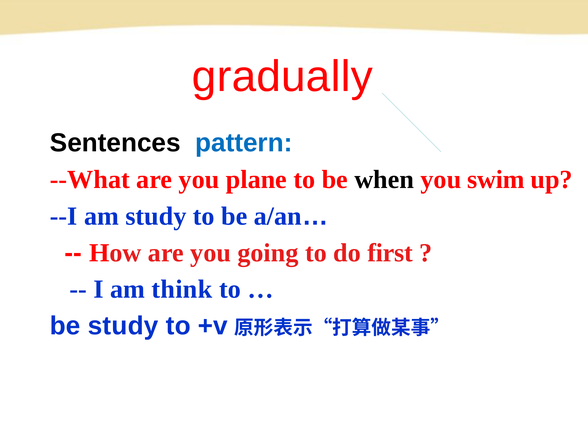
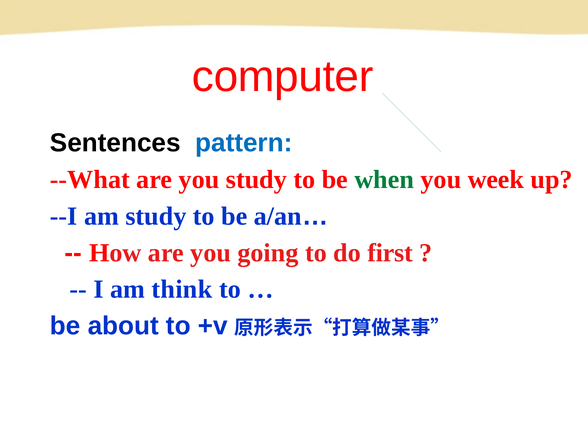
gradually: gradually -> computer
you plane: plane -> study
when colour: black -> green
swim: swim -> week
be study: study -> about
